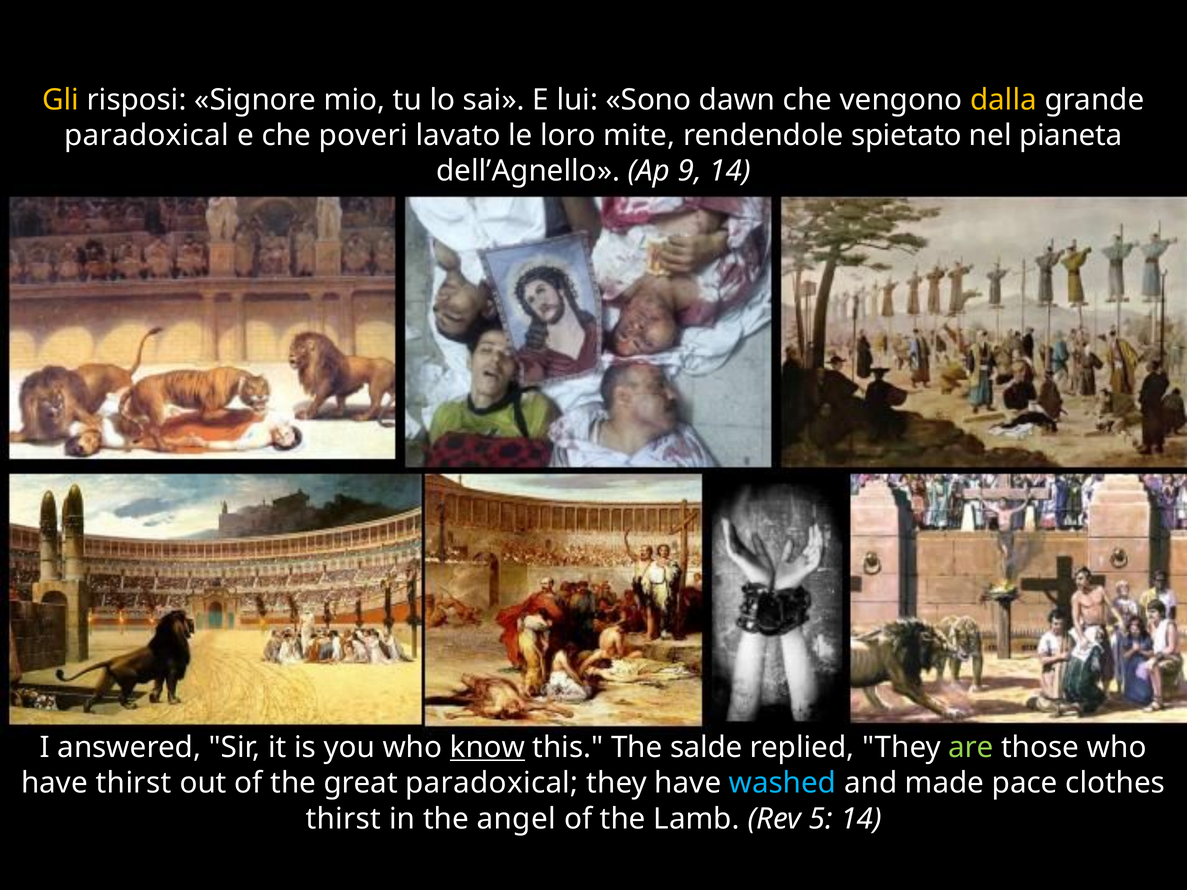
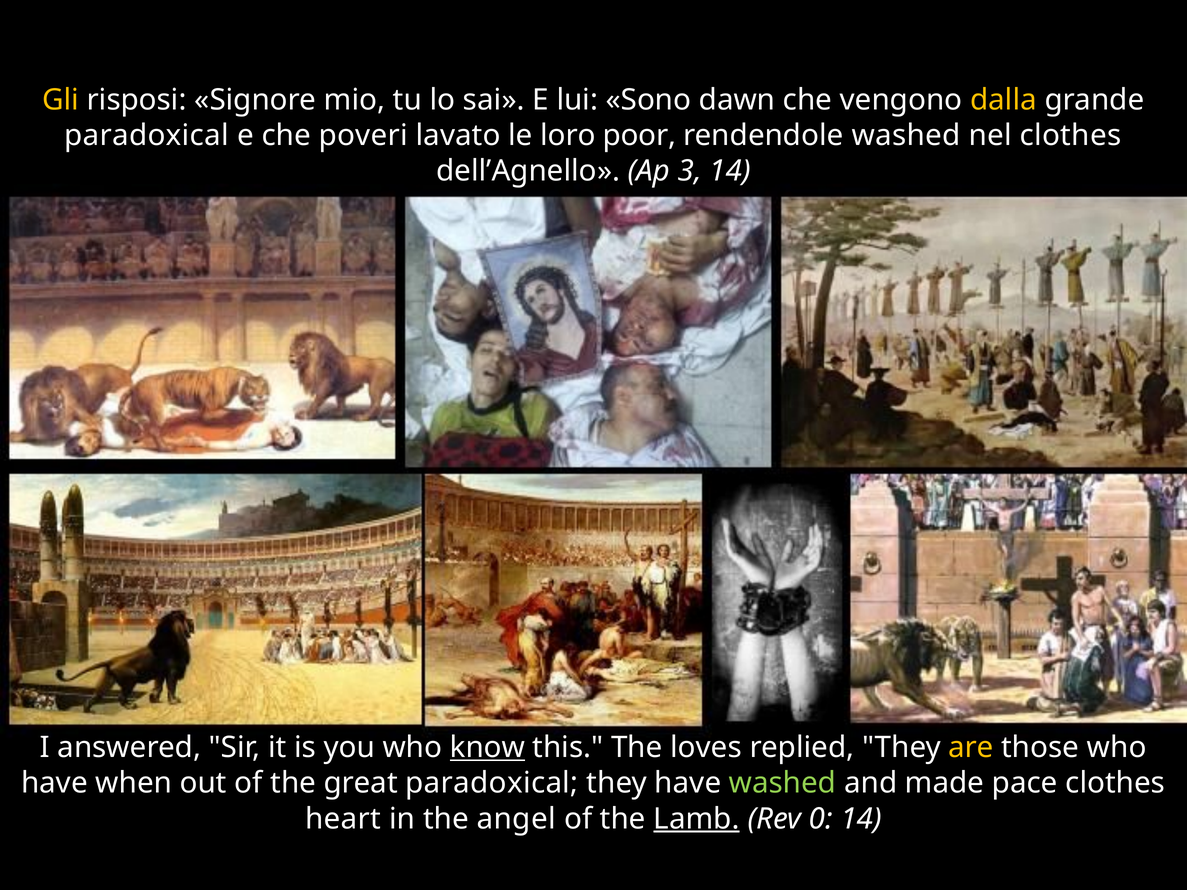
mite: mite -> poor
rendendole spietato: spietato -> washed
nel pianeta: pianeta -> clothes
9: 9 -> 3
salde: salde -> loves
are colour: light green -> yellow
have thirst: thirst -> when
washed at (783, 783) colour: light blue -> light green
thirst at (343, 819): thirst -> heart
Lamb underline: none -> present
5: 5 -> 0
